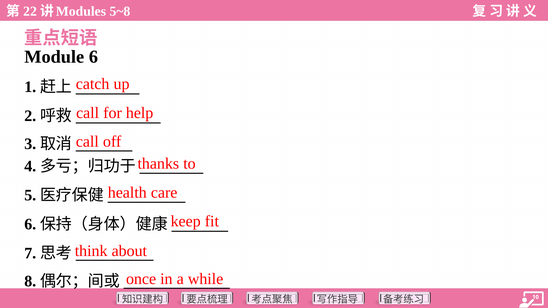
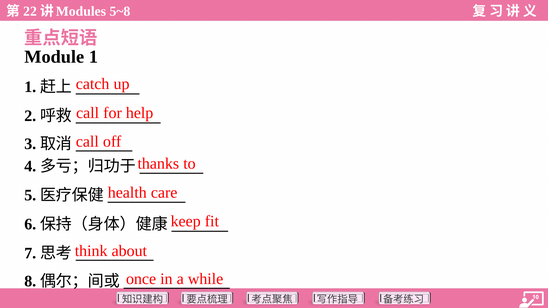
Module 6: 6 -> 1
